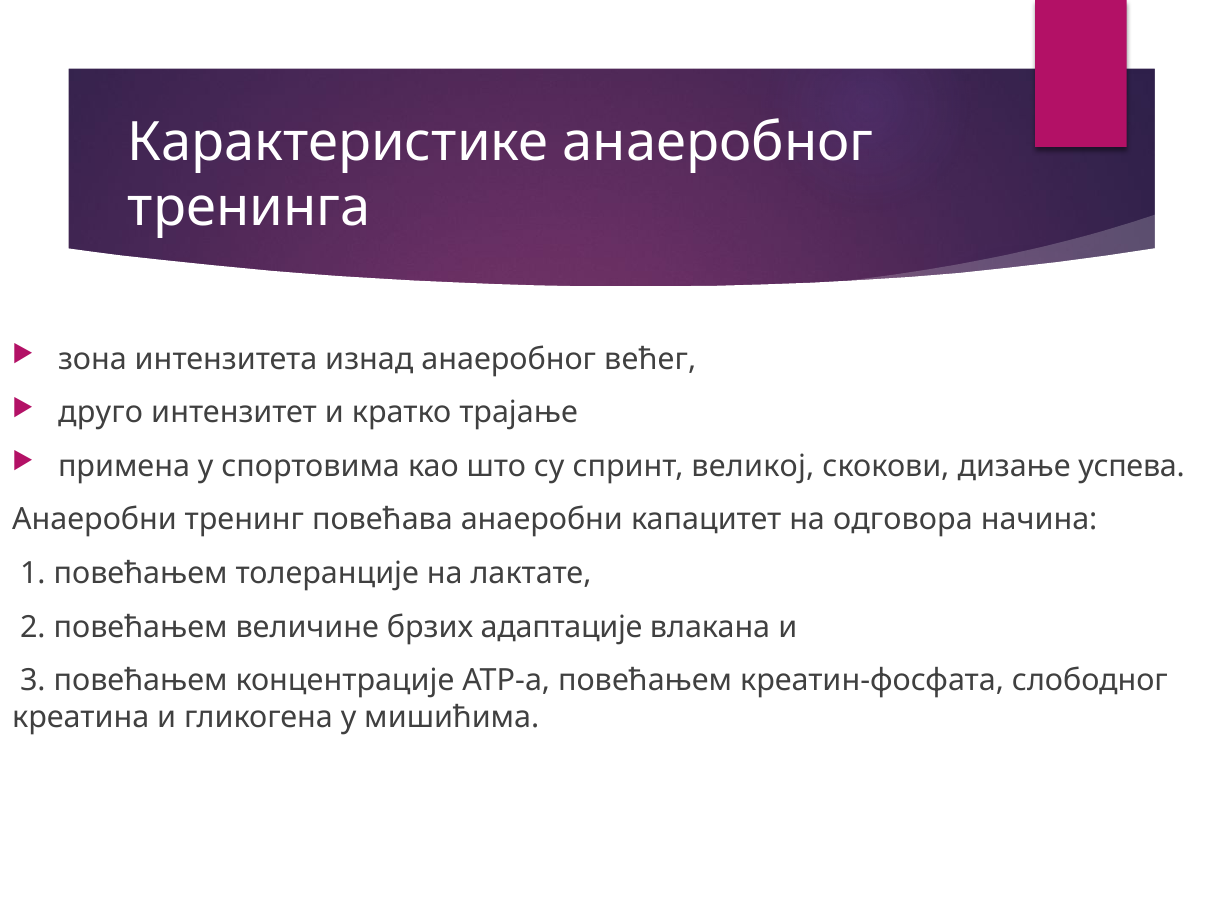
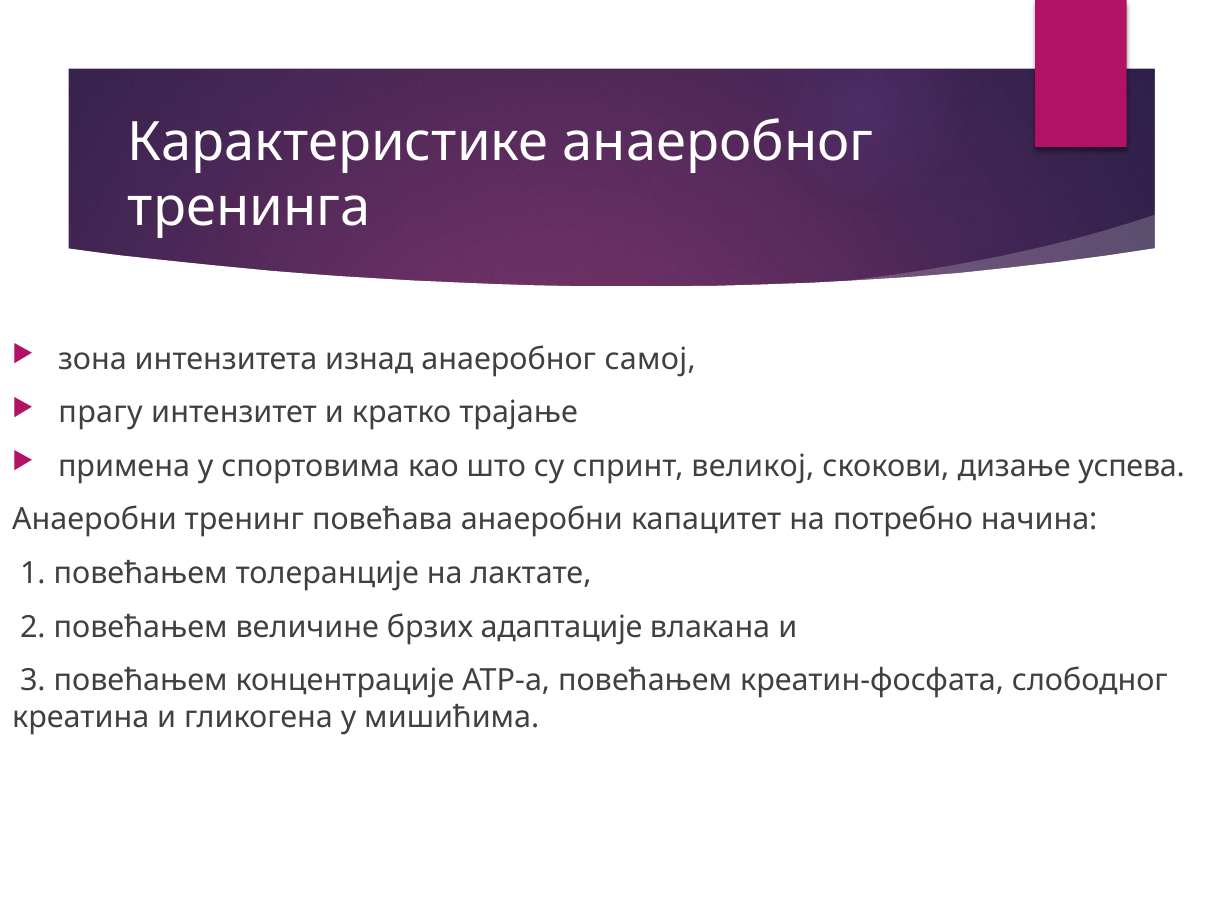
већег: већег -> самој
друго: друго -> прагу
одговора: одговора -> потребно
